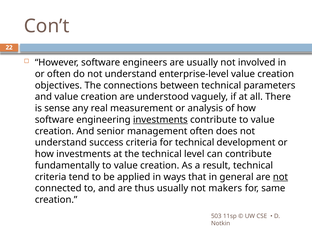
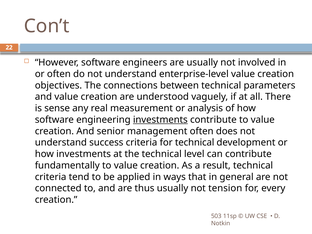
not at (280, 177) underline: present -> none
makers: makers -> tension
same: same -> every
